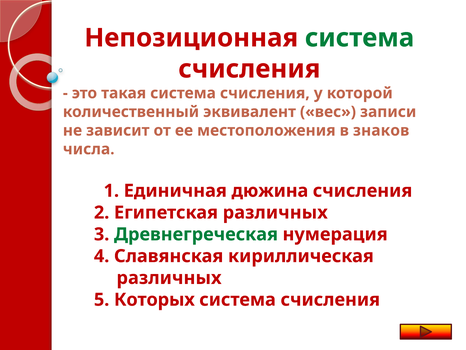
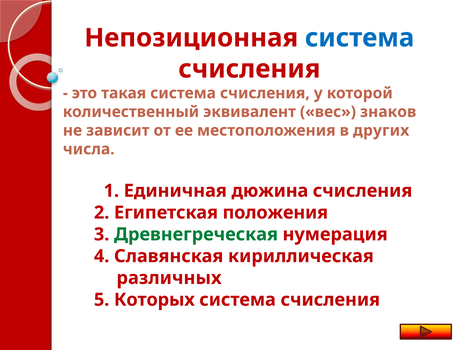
система at (360, 38) colour: green -> blue
записи: записи -> знаков
знаков: знаков -> других
Египетская различных: различных -> положения
